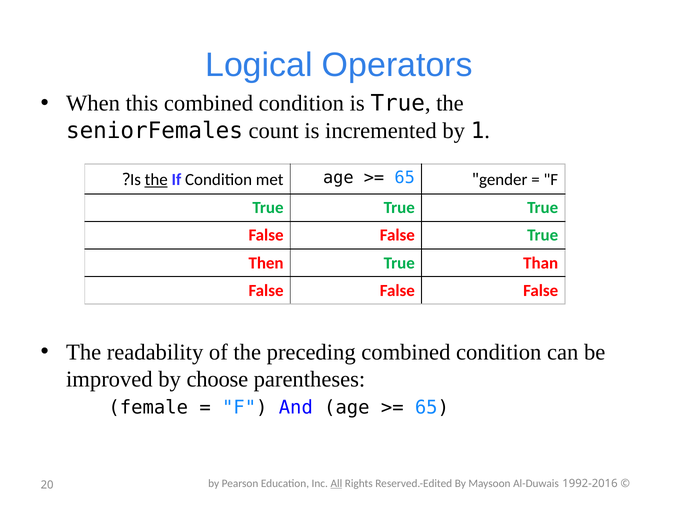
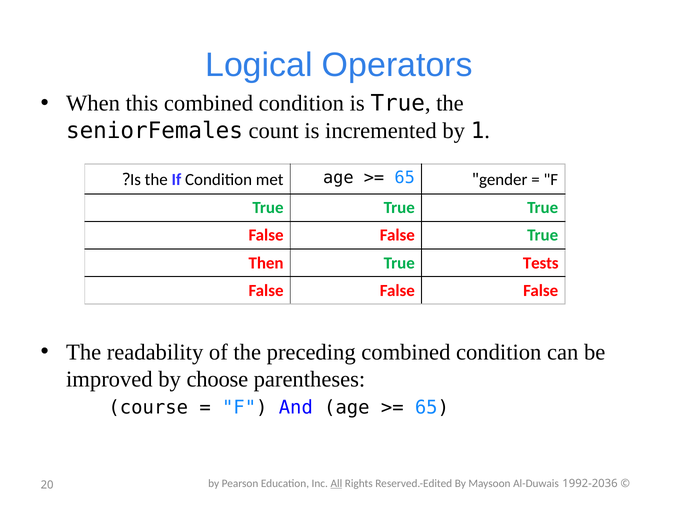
the at (156, 180) underline: present -> none
Than: Than -> Tests
female: female -> course
1992-2016: 1992-2016 -> 1992-2036
